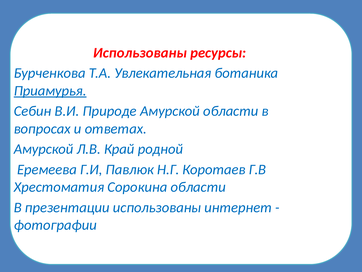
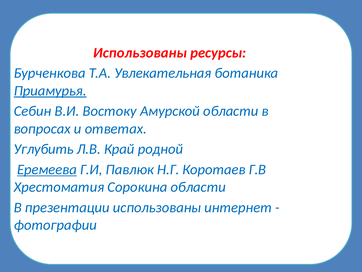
Природе: Природе -> Востоку
Амурской at (44, 149): Амурской -> Углубить
Еремеева underline: none -> present
